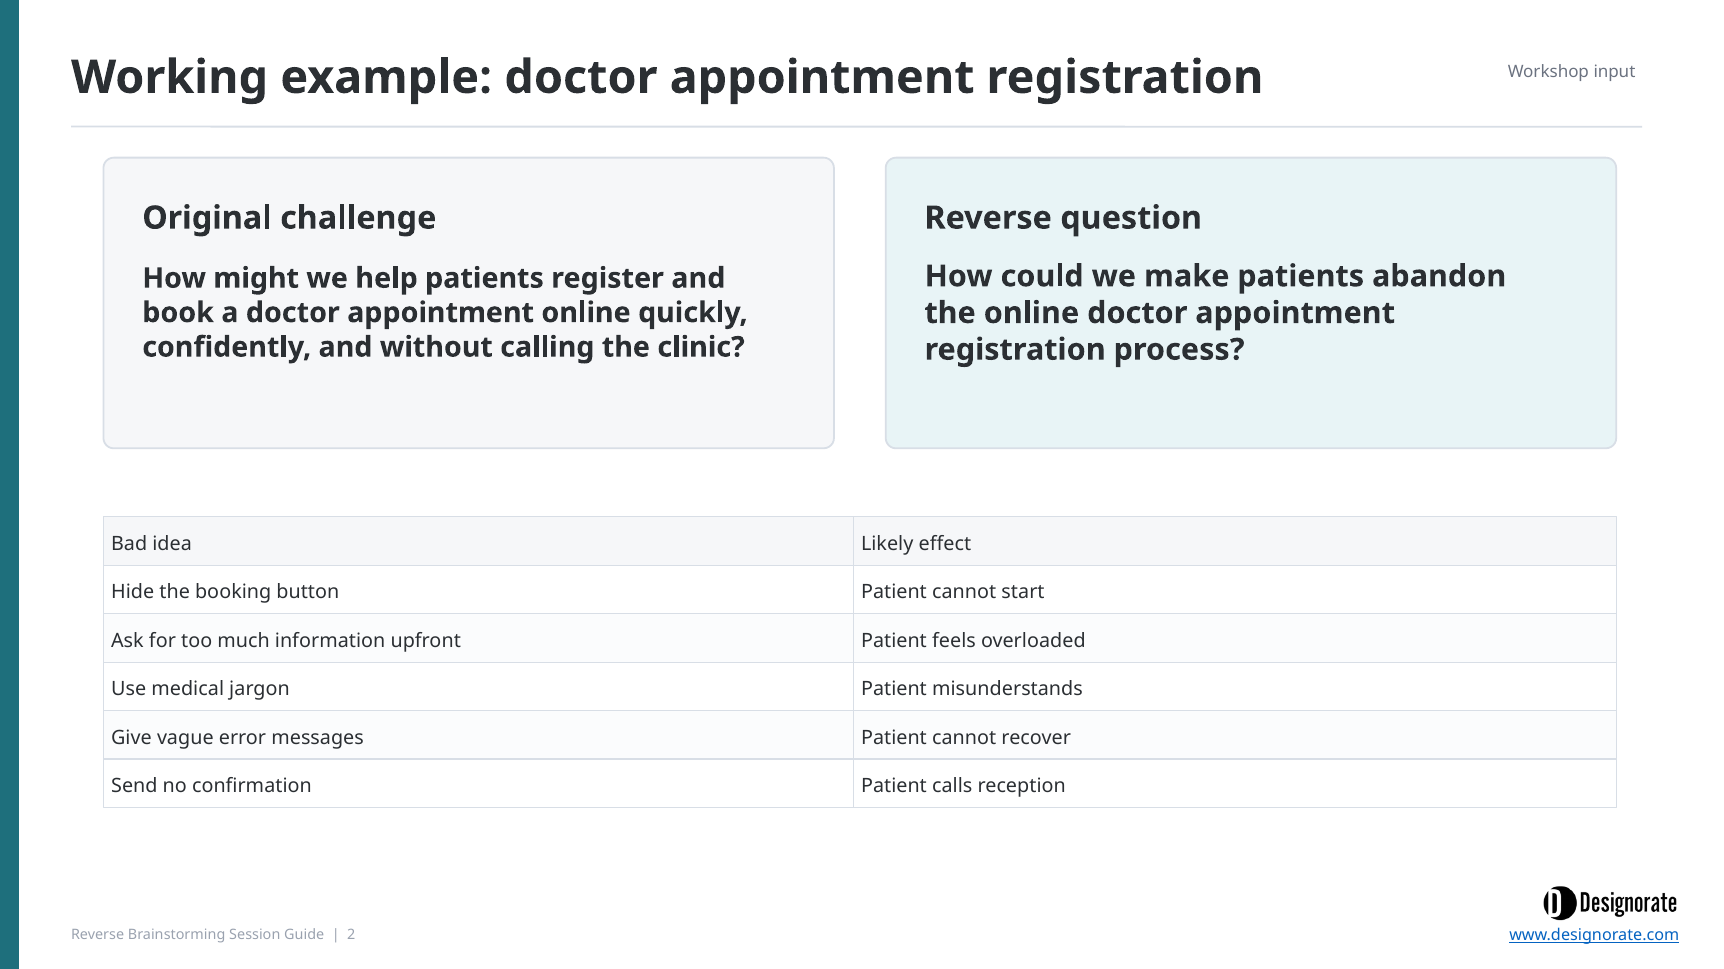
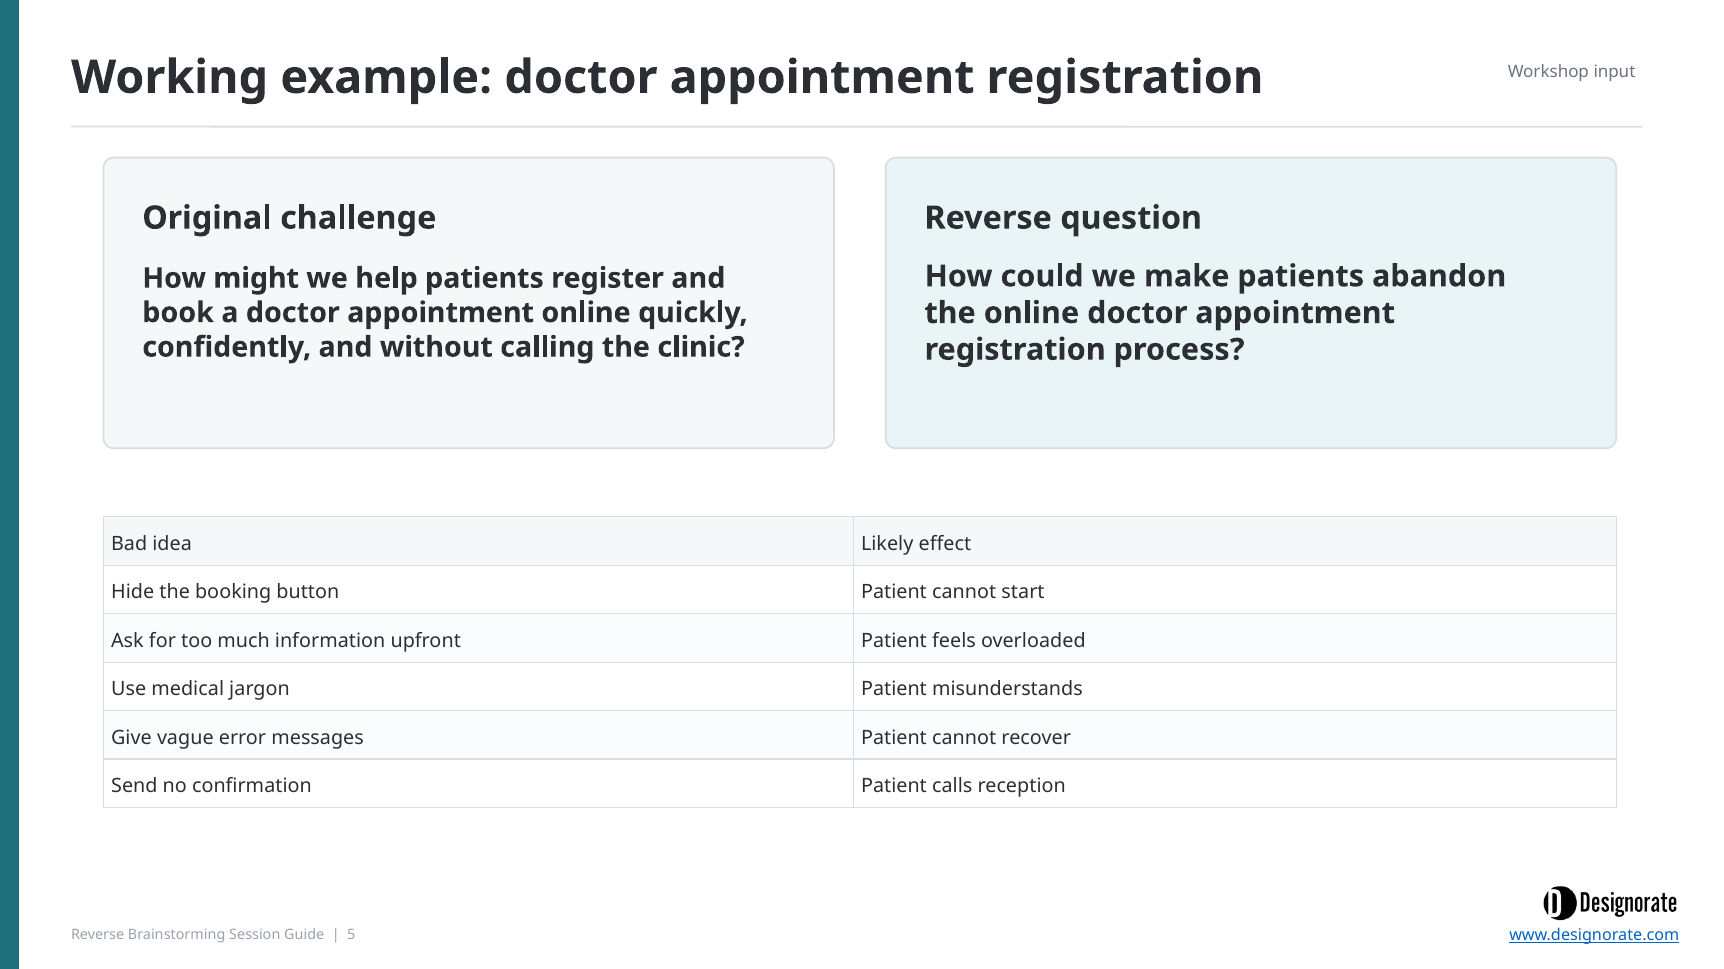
2: 2 -> 5
